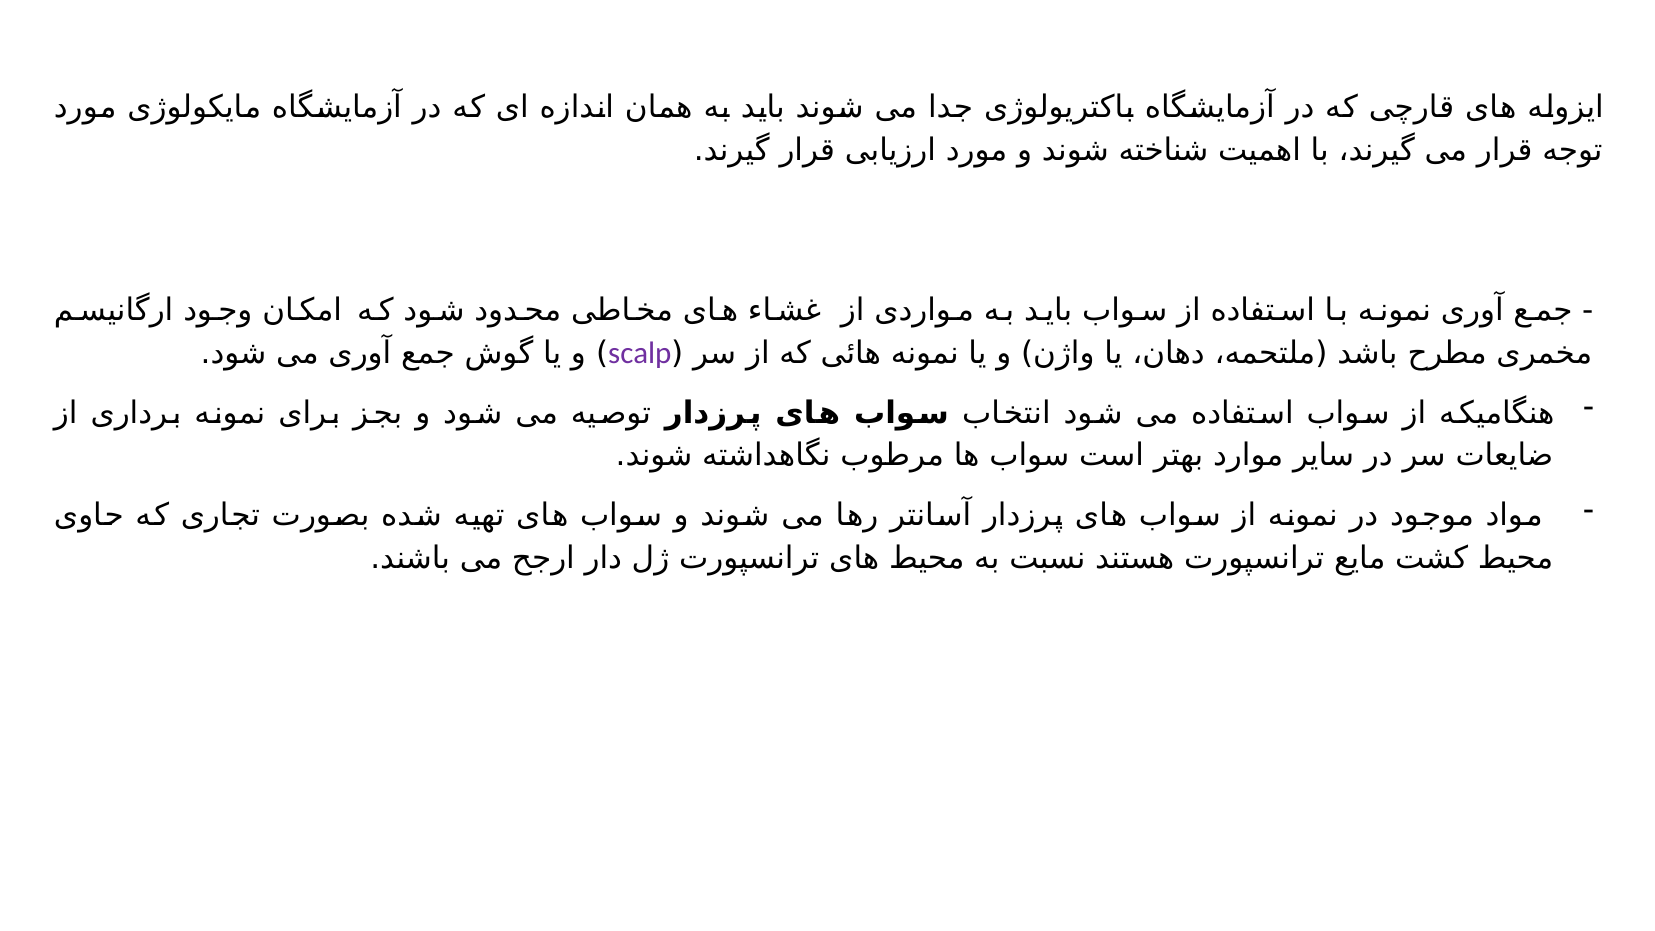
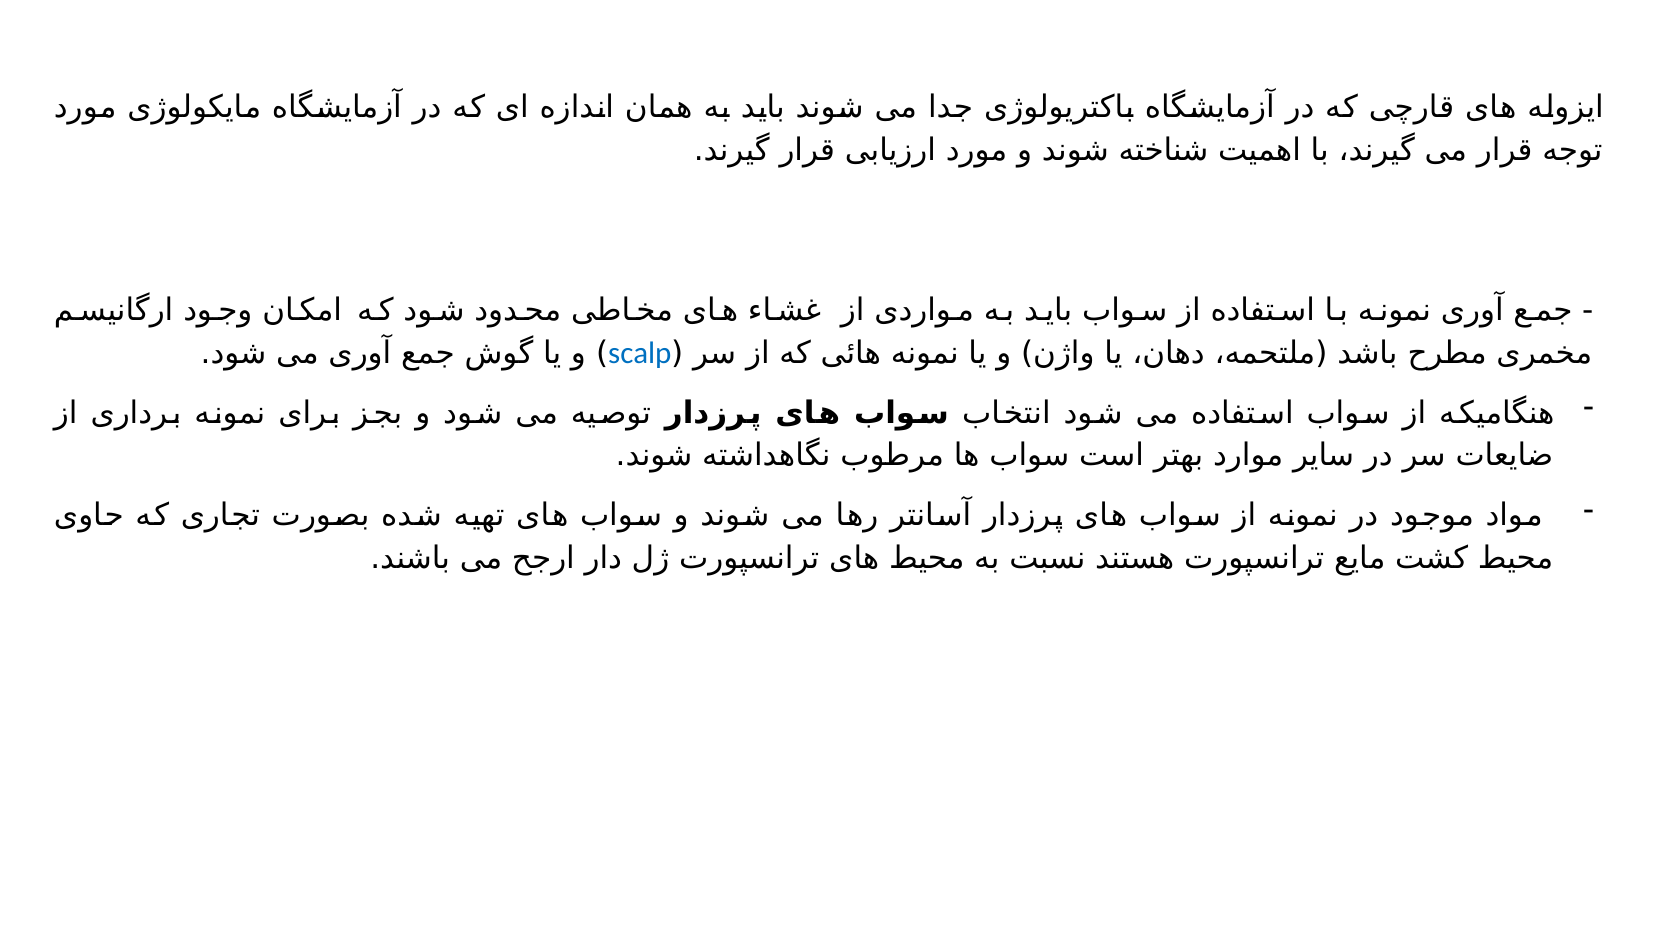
scalp colour: purple -> blue
